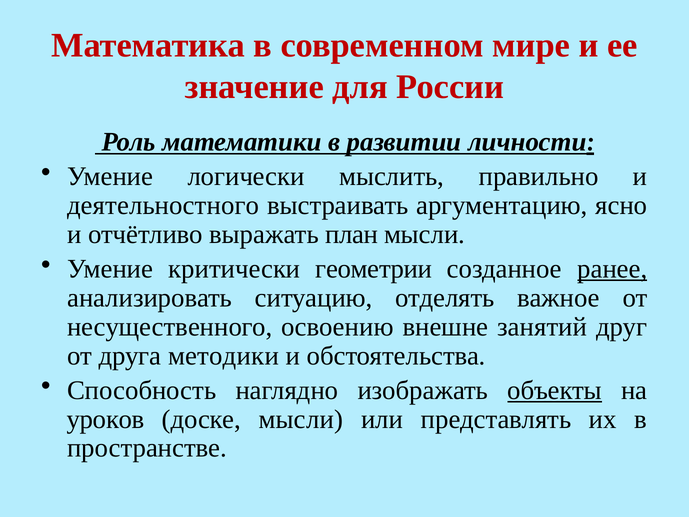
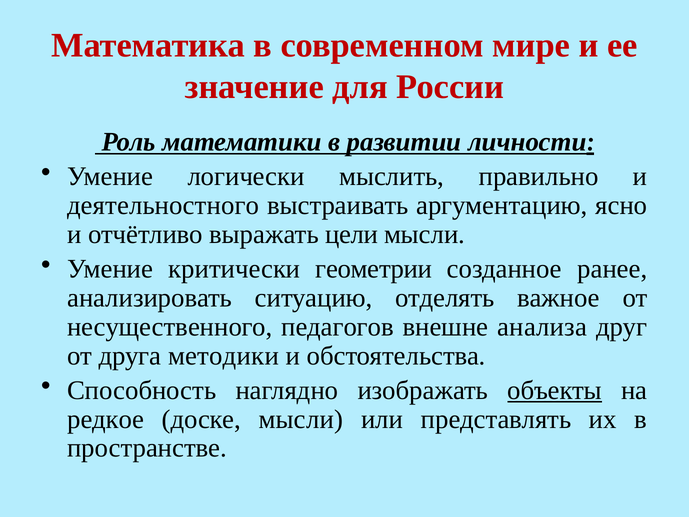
план: план -> цели
ранее underline: present -> none
освоению: освоению -> педагогов
занятий: занятий -> анализа
уроков: уроков -> редкое
